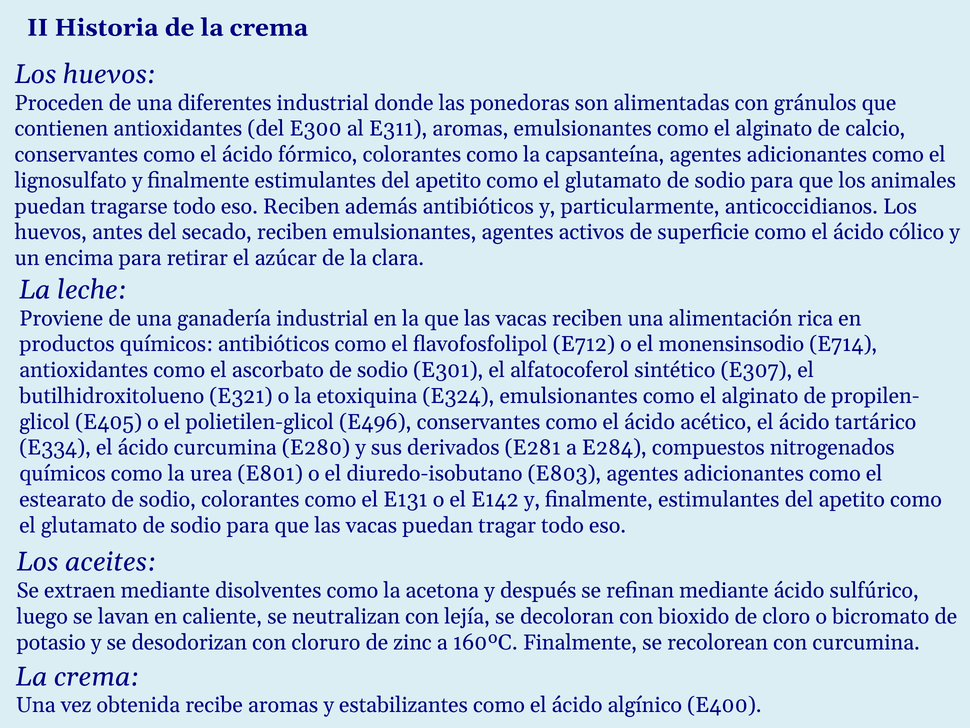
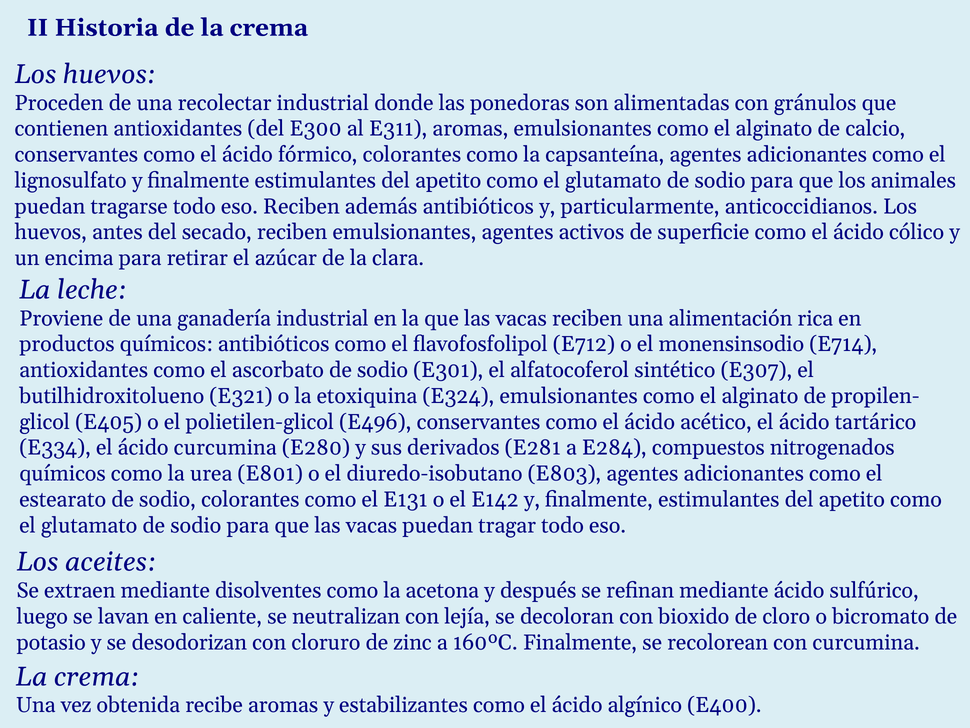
diferentes: diferentes -> recolectar
